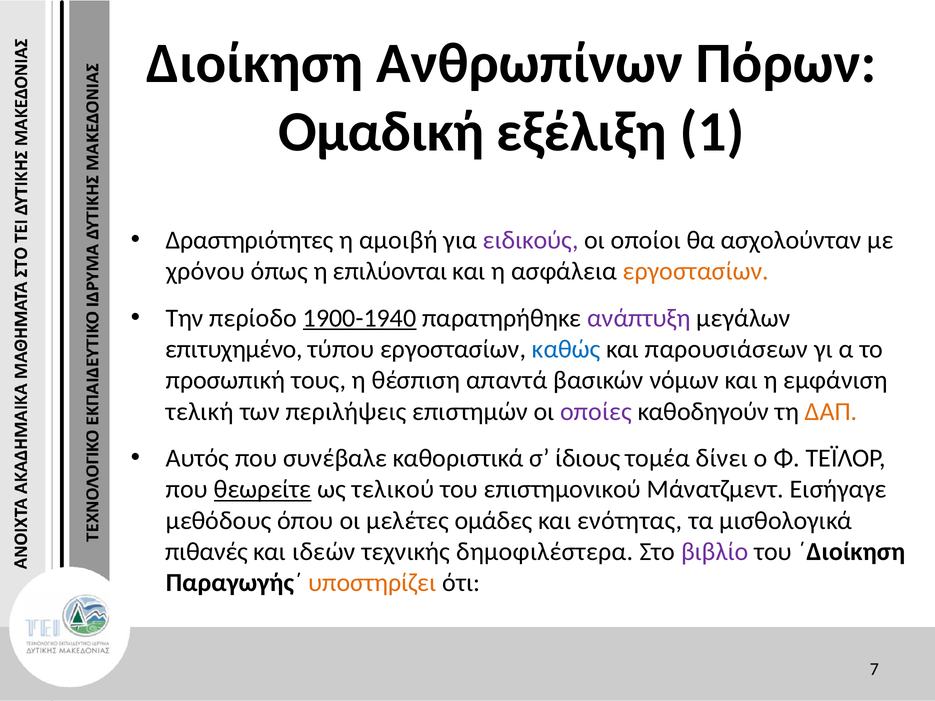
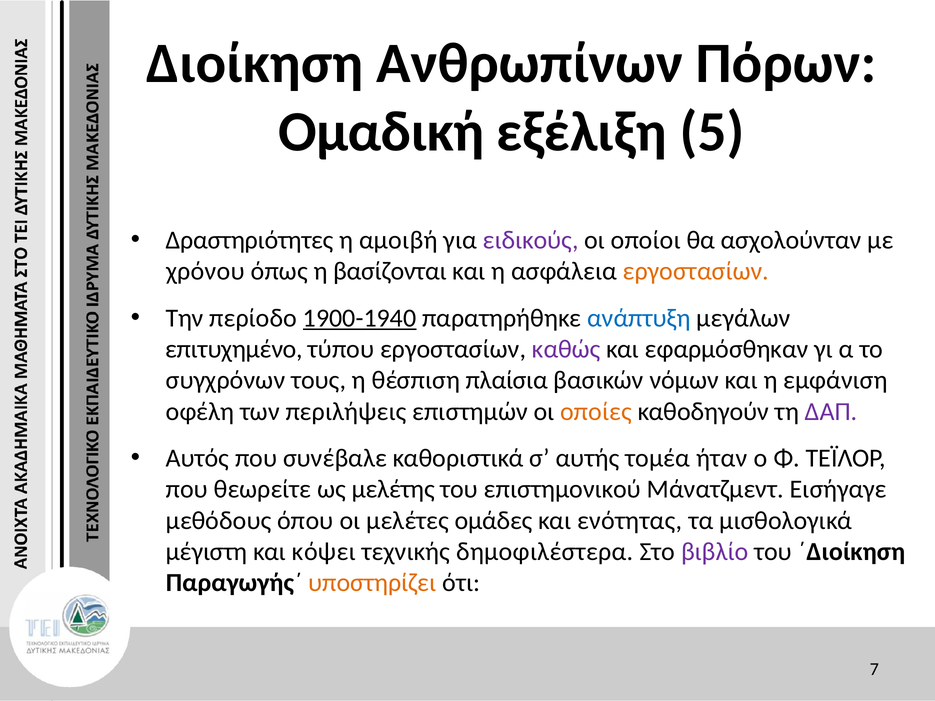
1: 1 -> 5
επιλύονται: επιλύονται -> βασίζονται
ανάπτυξη colour: purple -> blue
καθώς colour: blue -> purple
παρουσιάσεων: παρουσιάσεων -> εφαρμόσθηκαν
προσωπική: προσωπική -> συγχρόνων
απαντά: απαντά -> πλαίσια
τελική: τελική -> οφέλη
οποίες colour: purple -> orange
ΔΑΠ colour: orange -> purple
ίδιους: ίδιους -> αυτής
δίνει: δίνει -> ήταν
θεωρείτε underline: present -> none
τελικού: τελικού -> μελέτης
πιθανές: πιθανές -> μέγιστη
ιδεών: ιδεών -> κόψει
